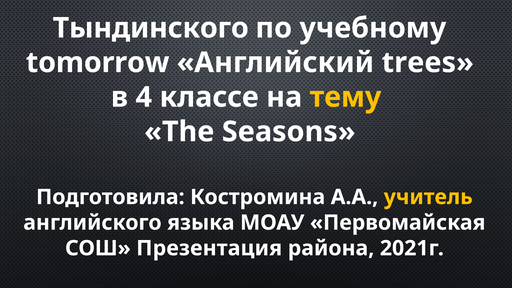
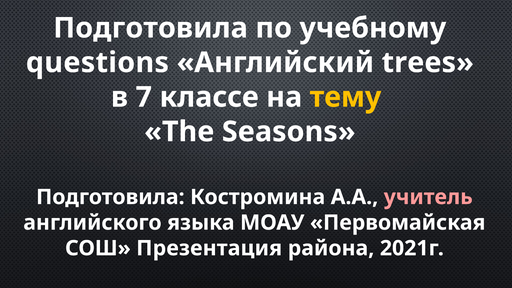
Тындинского at (151, 28): Тындинского -> Подготовила
tomorrow: tomorrow -> questions
4: 4 -> 7
учитель colour: yellow -> pink
